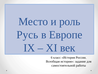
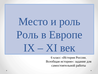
Русь at (27, 34): Русь -> Роль
